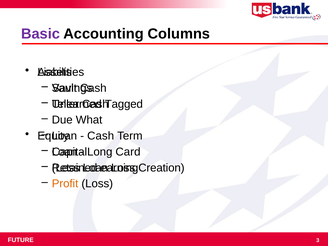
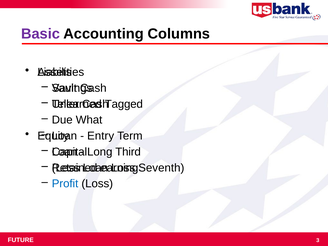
Cash at (101, 136): Cash -> Entry
Card: Card -> Third
Creation: Creation -> Seventh
Profit colour: orange -> blue
